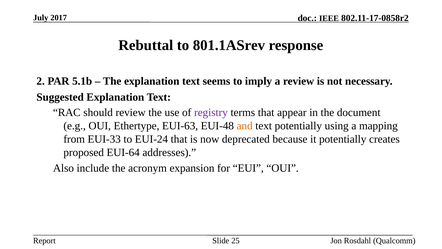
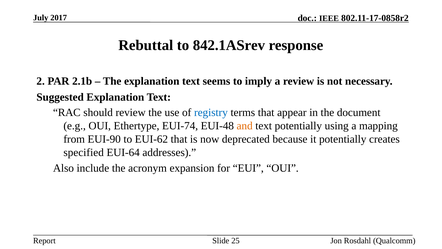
801.1ASrev: 801.1ASrev -> 842.1ASrev
5.1b: 5.1b -> 2.1b
registry colour: purple -> blue
EUI-63: EUI-63 -> EUI-74
EUI-33: EUI-33 -> EUI-90
EUI-24: EUI-24 -> EUI-62
proposed: proposed -> specified
